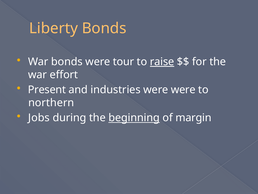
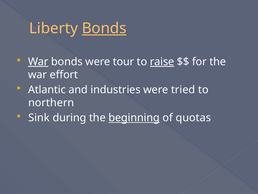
Bonds at (104, 28) underline: none -> present
War at (38, 62) underline: none -> present
Present: Present -> Atlantic
were were: were -> tried
Jobs: Jobs -> Sink
margin: margin -> quotas
